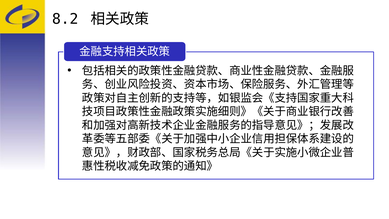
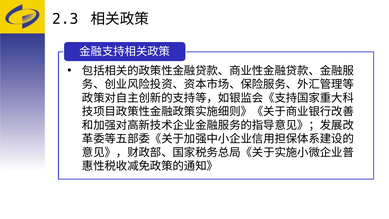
8.2: 8.2 -> 2.3
